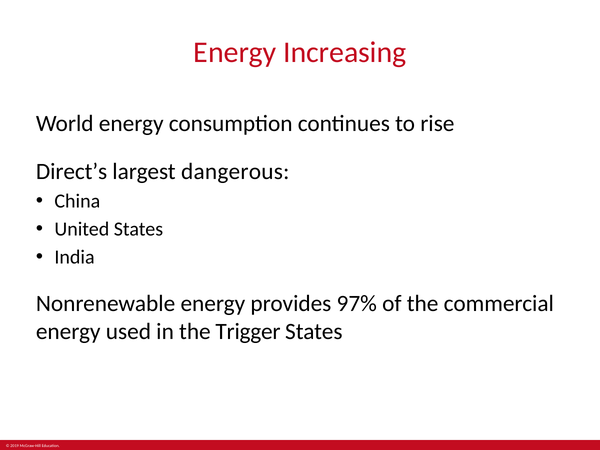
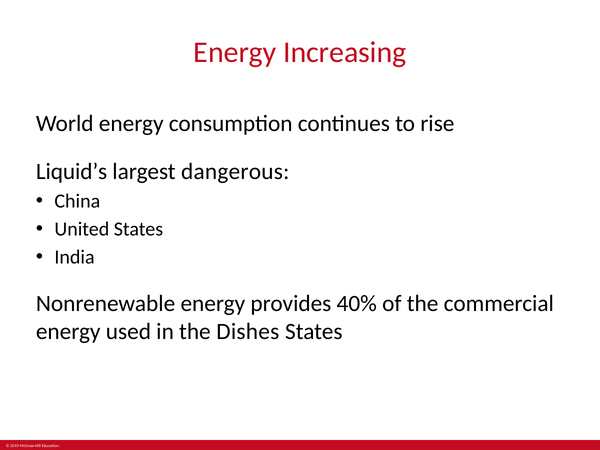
Direct’s: Direct’s -> Liquid’s
97%: 97% -> 40%
Trigger: Trigger -> Dishes
